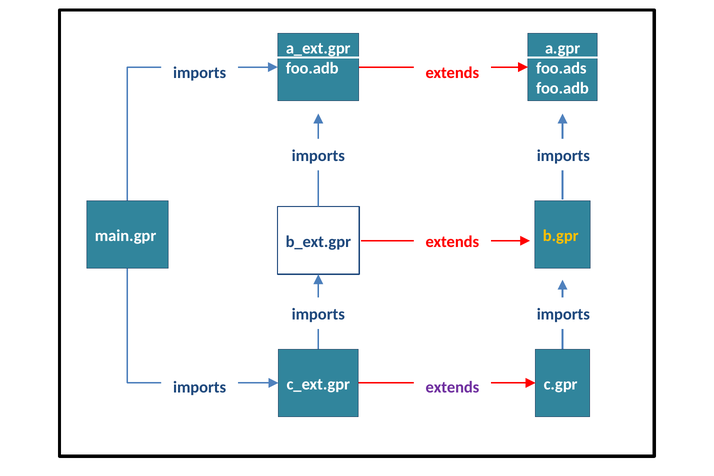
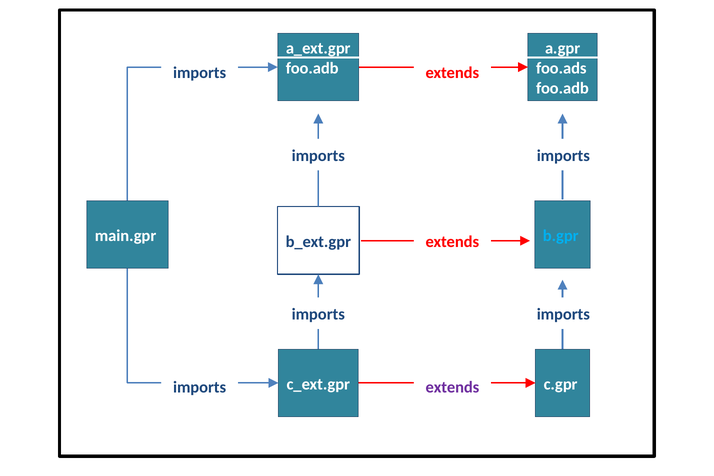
b.gpr colour: yellow -> light blue
